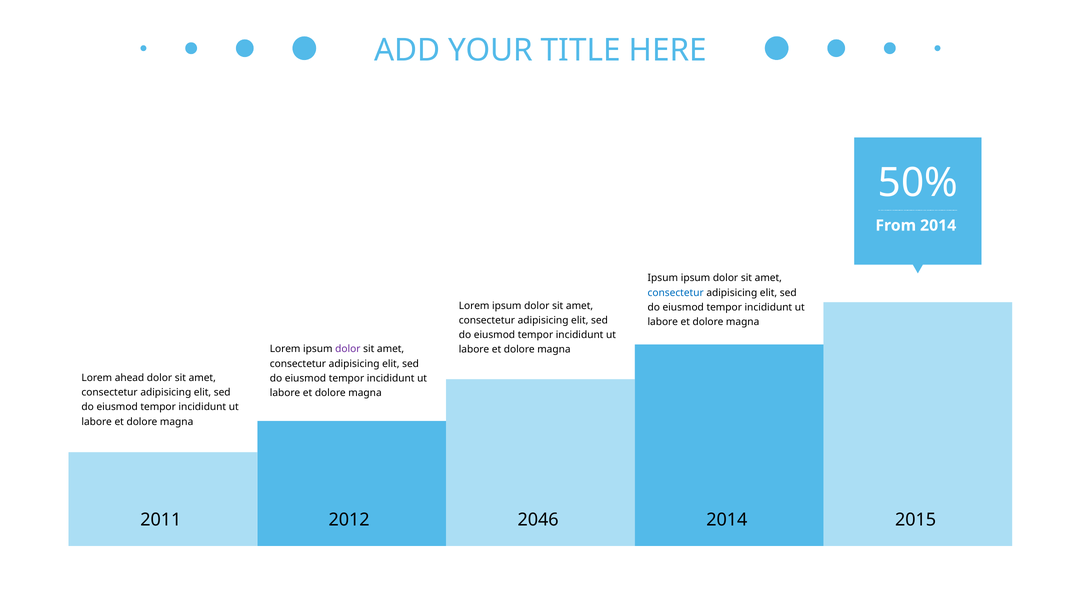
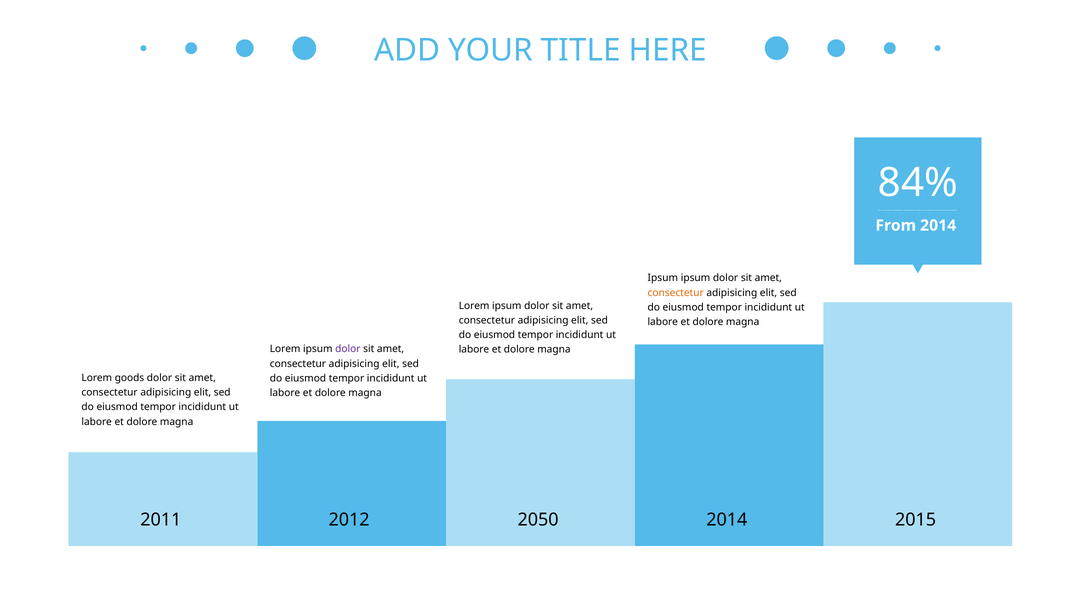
50%: 50% -> 84%
consectetur at (676, 293) colour: blue -> orange
ahead: ahead -> goods
2046: 2046 -> 2050
